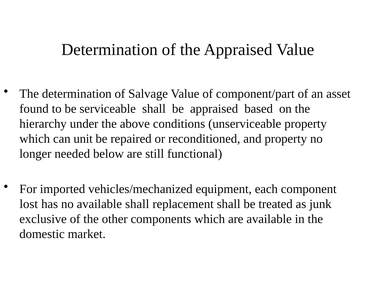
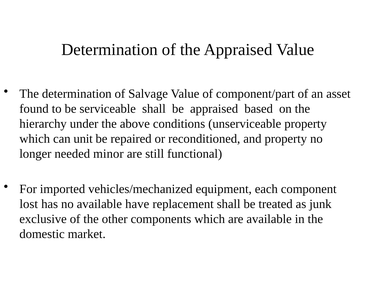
below: below -> minor
available shall: shall -> have
